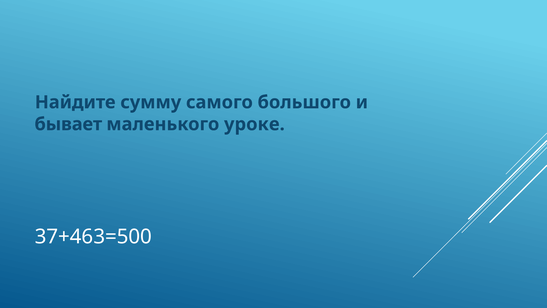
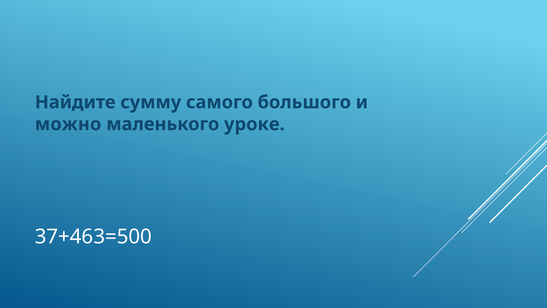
бывает: бывает -> можно
